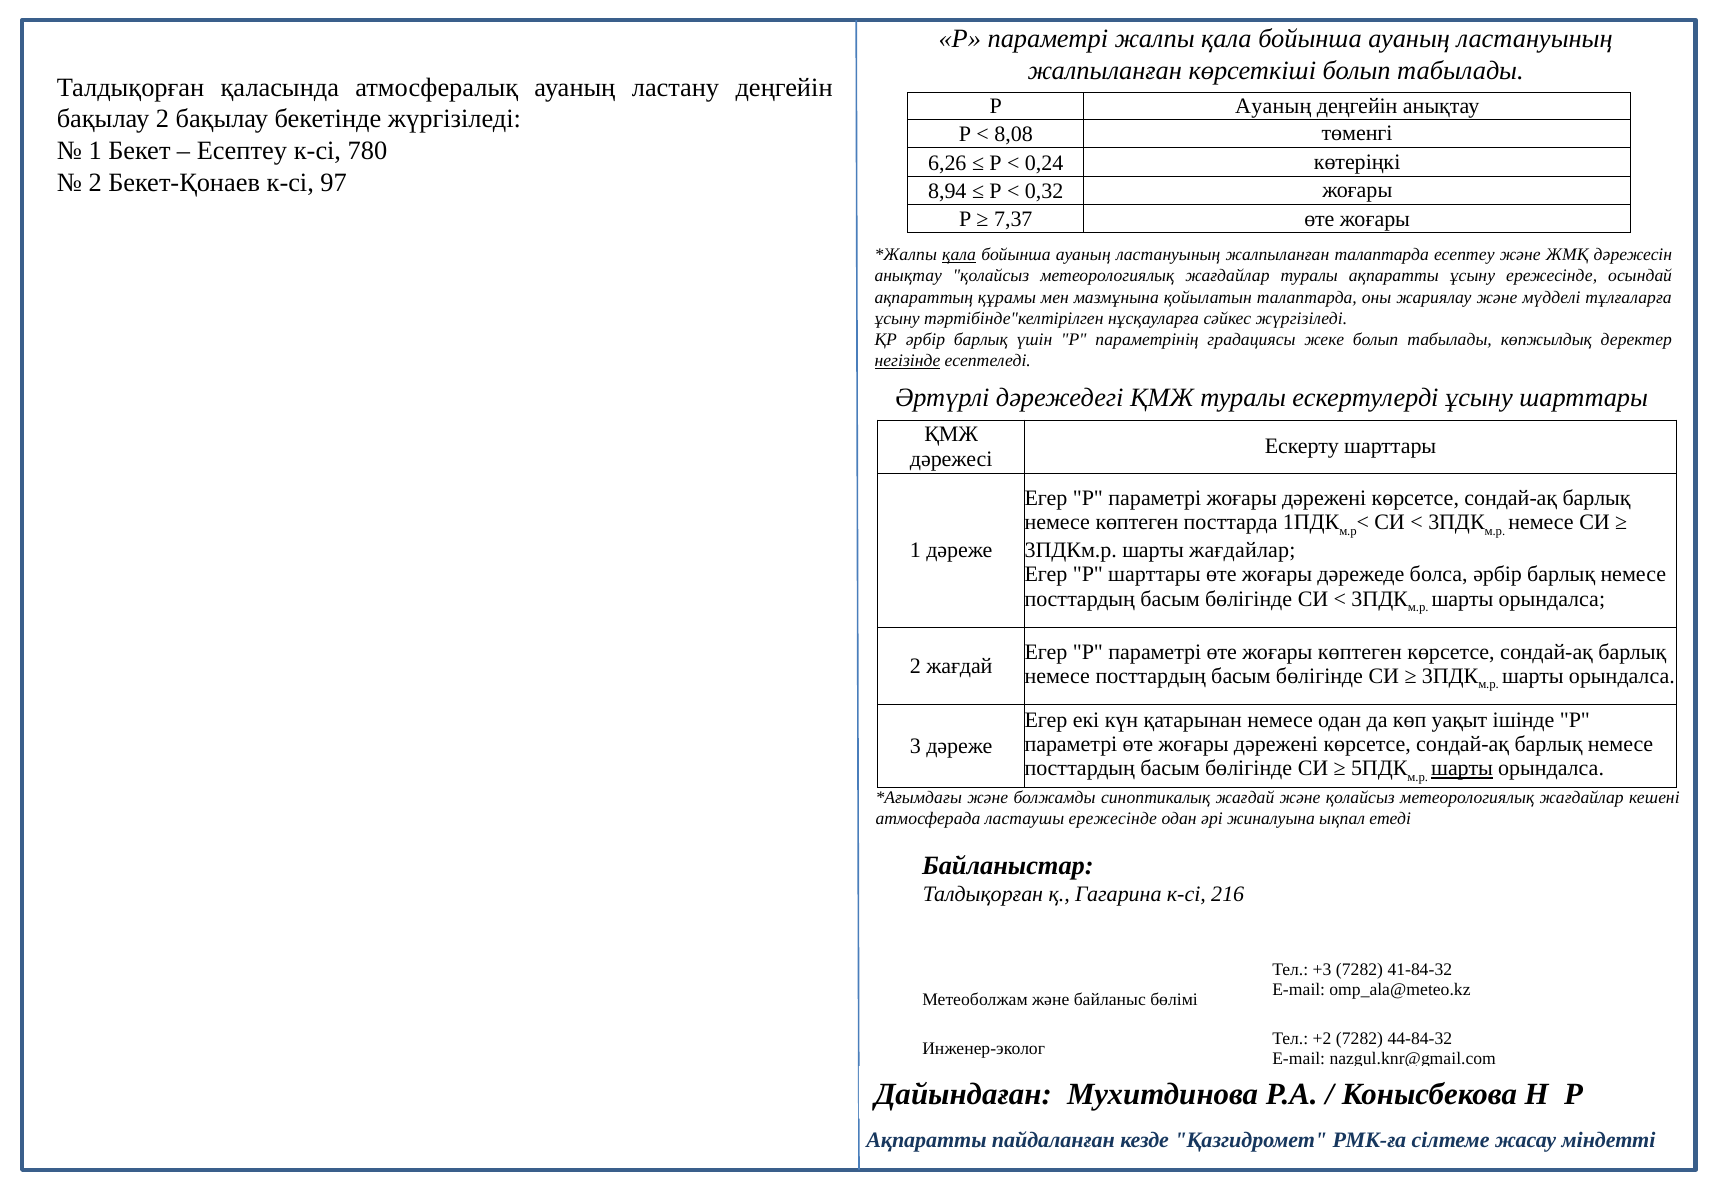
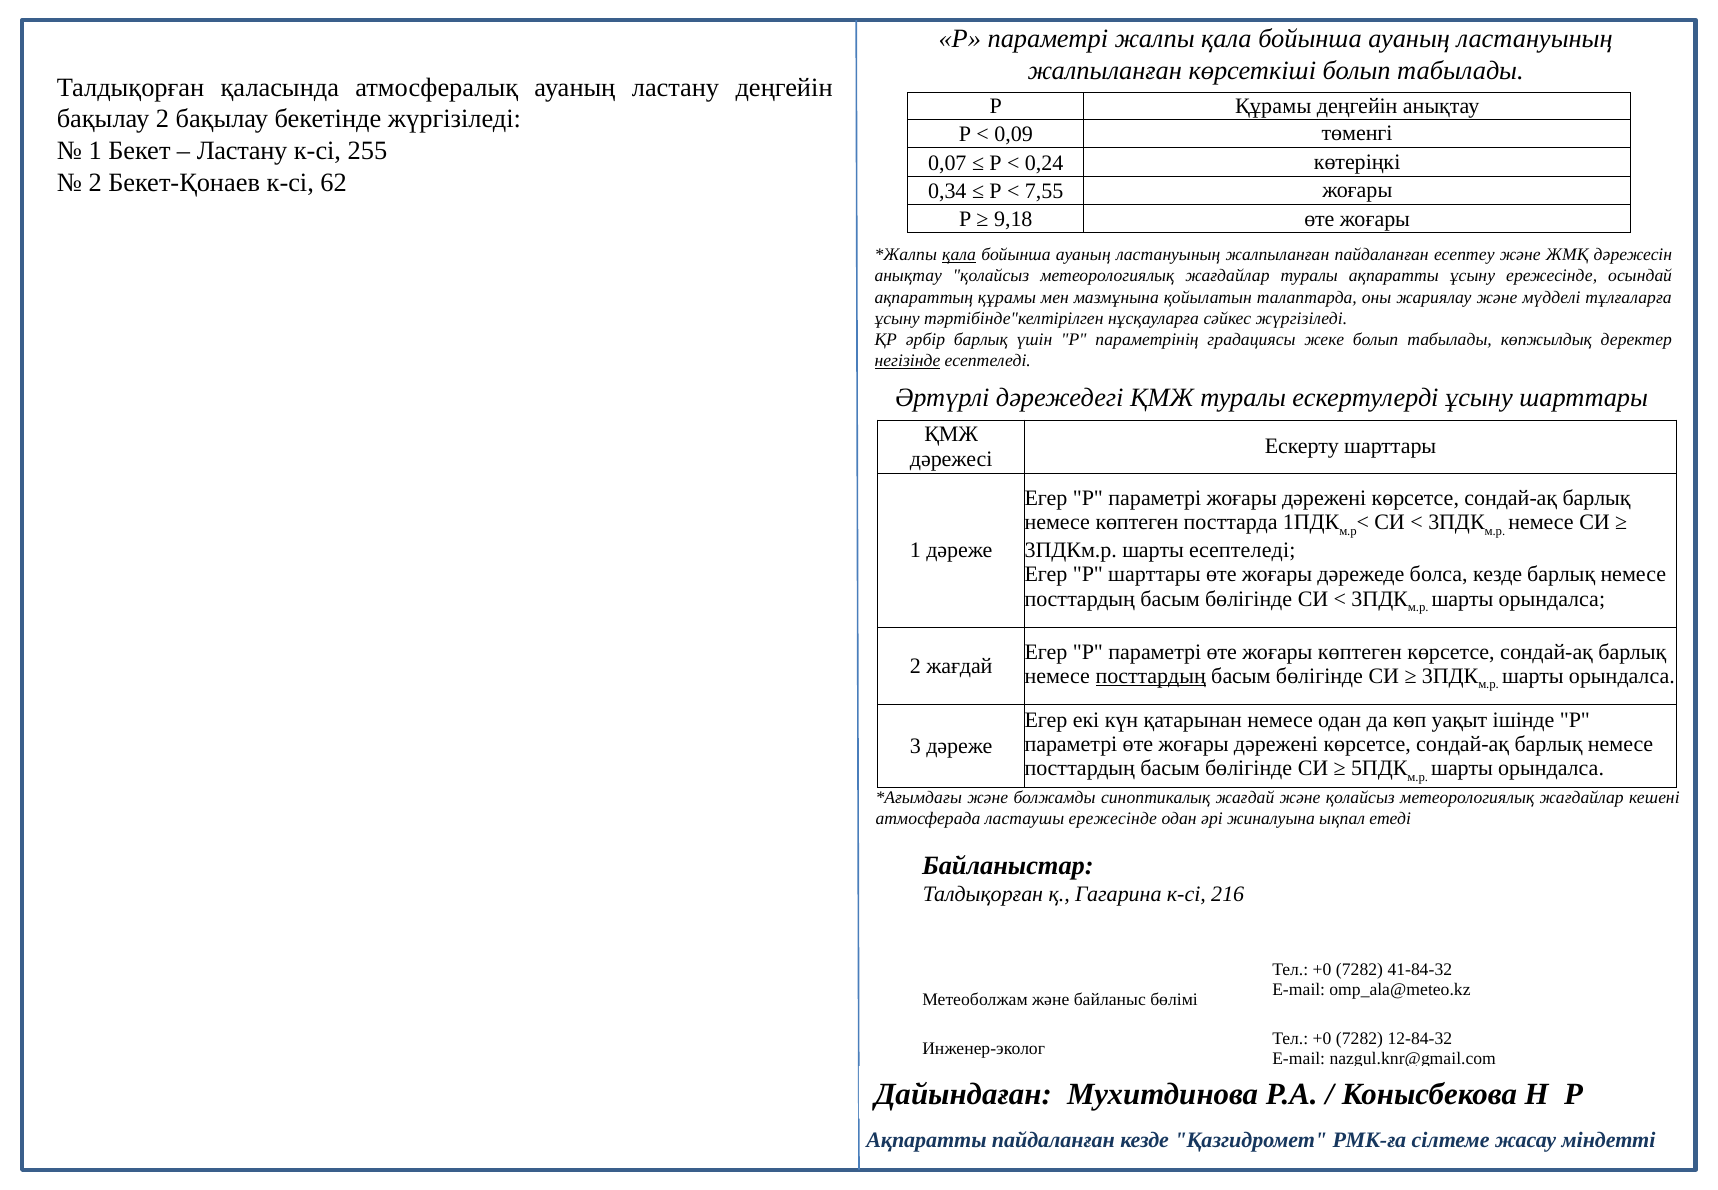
Р Ауаның: Ауаның -> Құрамы
8,08: 8,08 -> 0,09
Есептеу at (242, 151): Есептеу -> Ластану
780: 780 -> 255
6,26: 6,26 -> 0,07
97: 97 -> 62
8,94: 8,94 -> 0,34
0,32: 0,32 -> 7,55
7,37: 7,37 -> 9,18
жалпыланған талаптарда: талаптарда -> пайдаланған
шарты жағдайлар: жағдайлар -> есептеледі
болса әрбір: әрбір -> кезде
посттардың at (1151, 676) underline: none -> present
шарты at (1462, 768) underline: present -> none
+3 at (1322, 970): +3 -> +0
+2 at (1322, 1038): +2 -> +0
44-84-32: 44-84-32 -> 12-84-32
